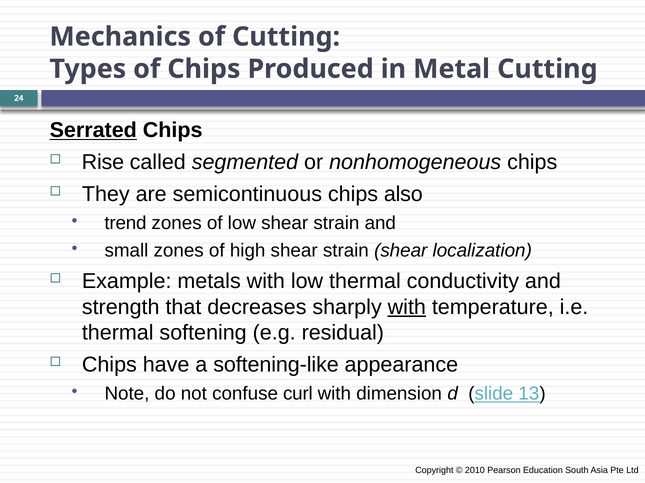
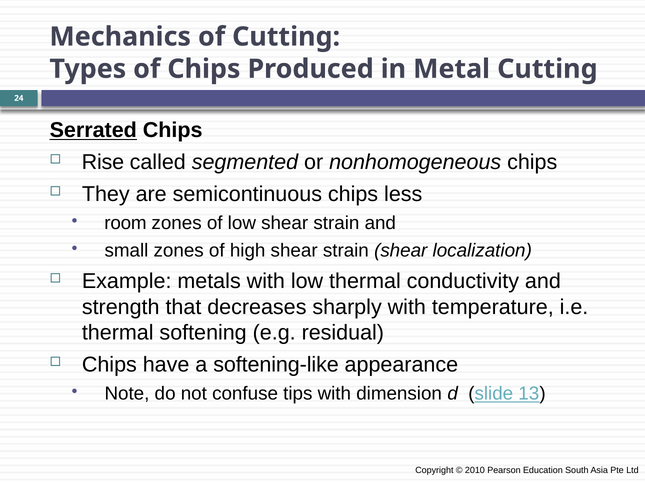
also: also -> less
trend: trend -> room
with at (407, 308) underline: present -> none
curl: curl -> tips
